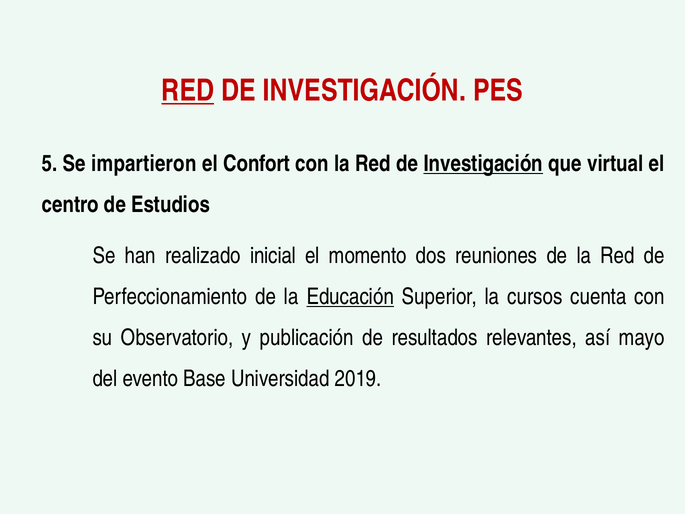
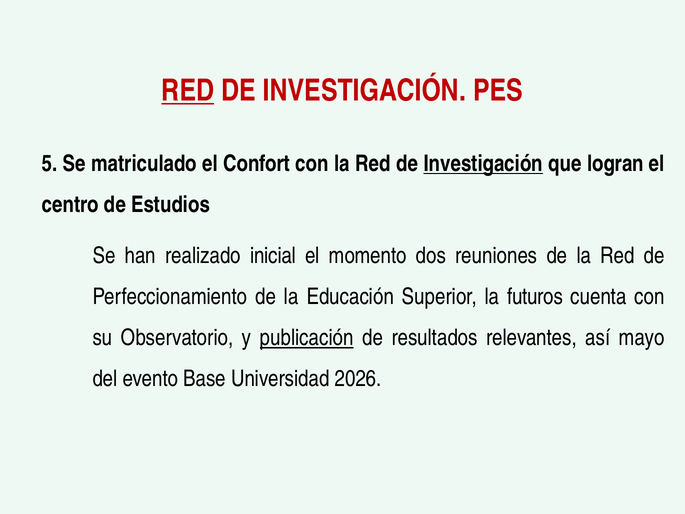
impartieron: impartieron -> matriculado
virtual: virtual -> logran
Educación underline: present -> none
cursos: cursos -> futuros
publicación underline: none -> present
2019: 2019 -> 2026
